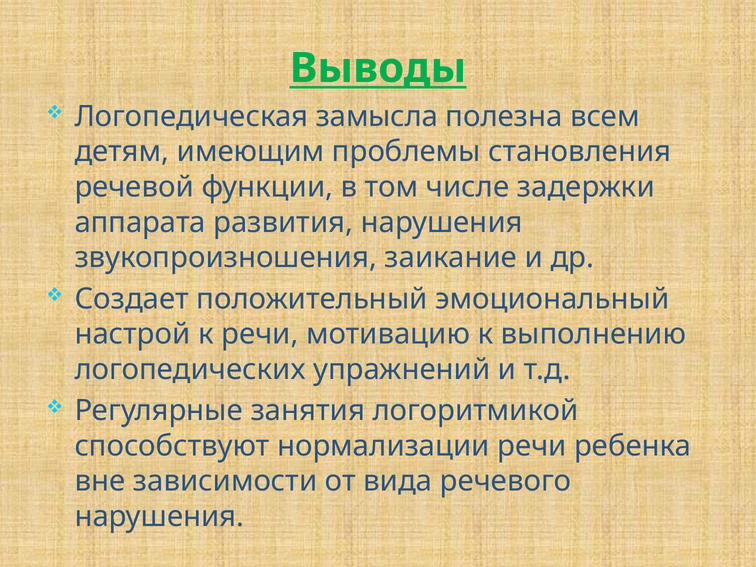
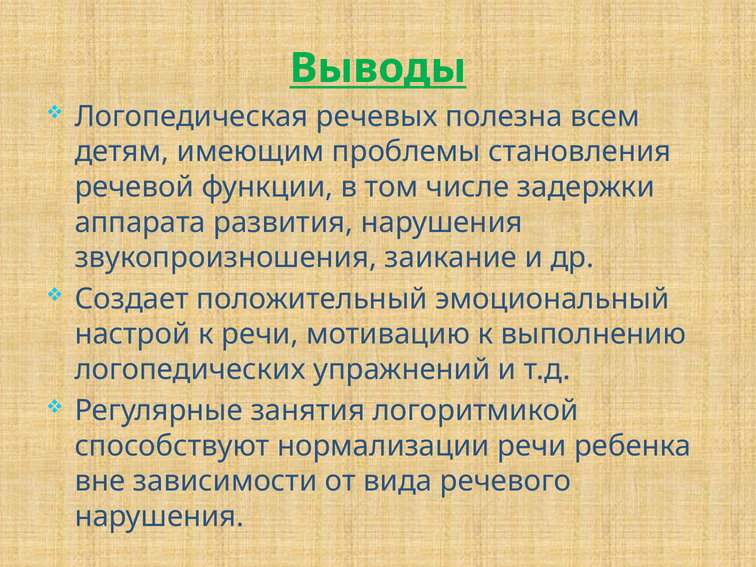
замысла: замысла -> речевых
